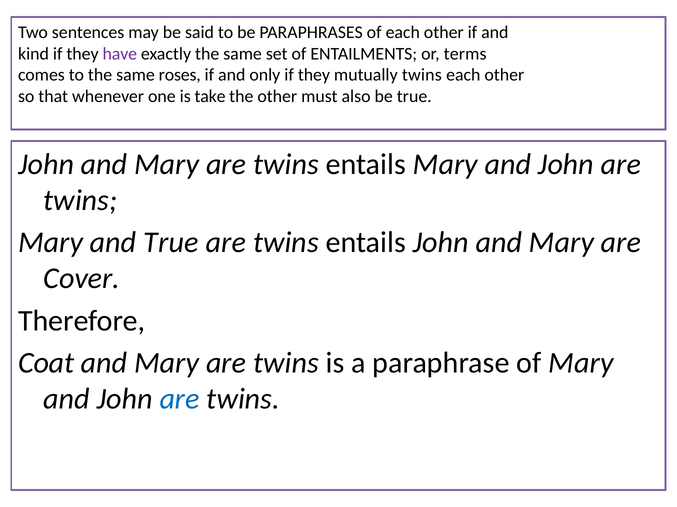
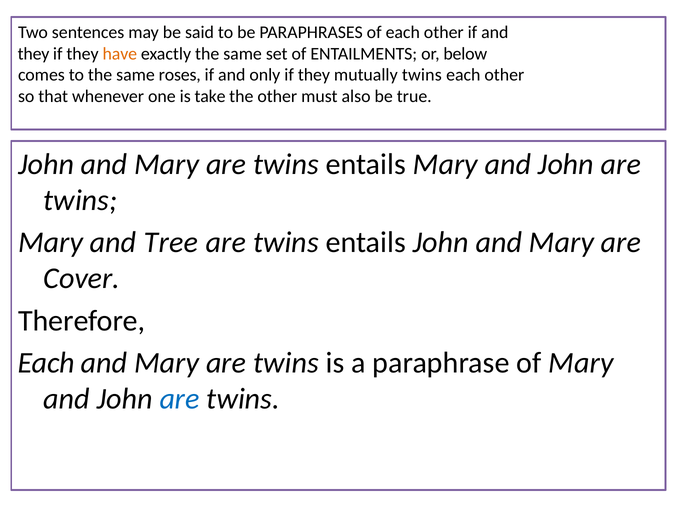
kind at (33, 54): kind -> they
have colour: purple -> orange
terms: terms -> below
and True: True -> Tree
Coat at (46, 363): Coat -> Each
